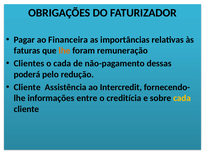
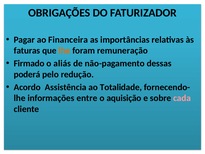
Clientes: Clientes -> Firmado
o cada: cada -> aliás
Cliente at (27, 87): Cliente -> Acordo
Intercredit: Intercredit -> Totalidade
creditícia: creditícia -> aquisição
cada at (182, 98) colour: yellow -> pink
